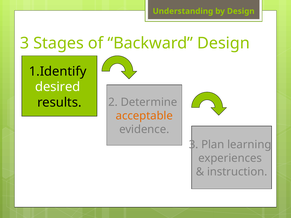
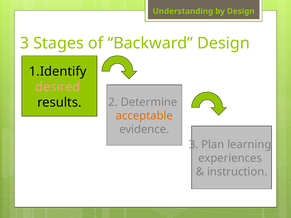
desired colour: white -> pink
